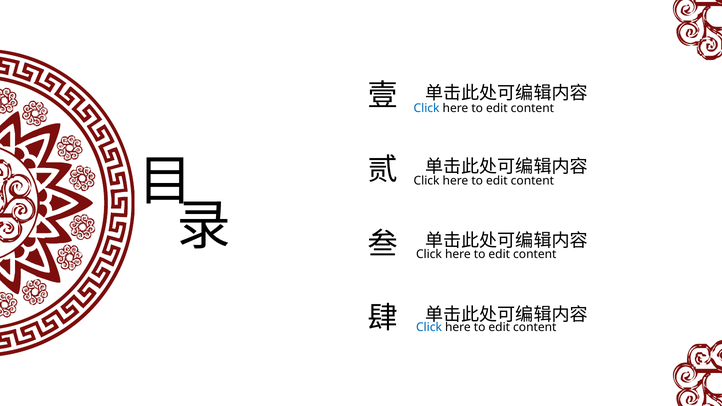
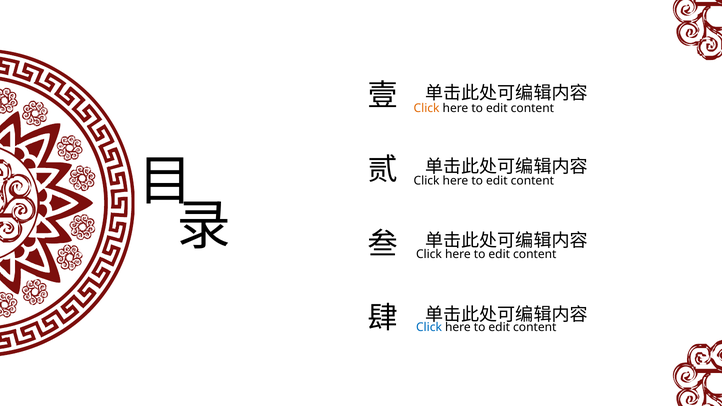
Click at (427, 108) colour: blue -> orange
